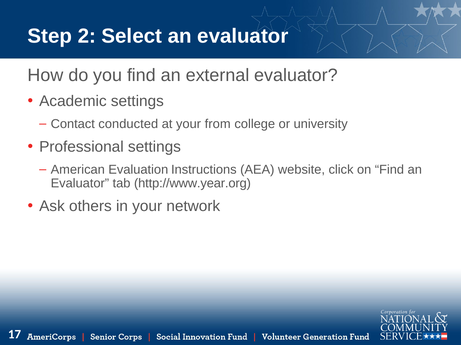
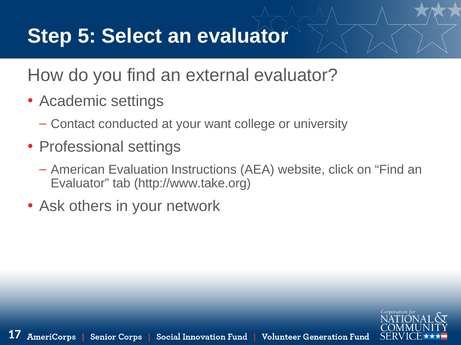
2: 2 -> 5
from: from -> want
http://www.year.org: http://www.year.org -> http://www.take.org
